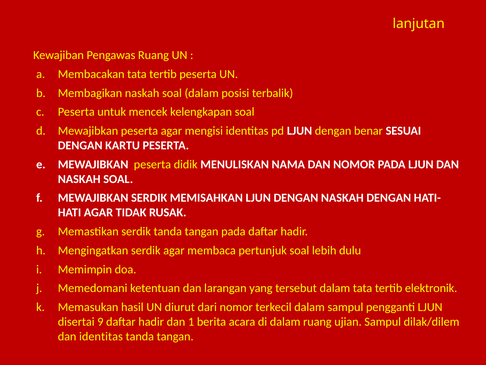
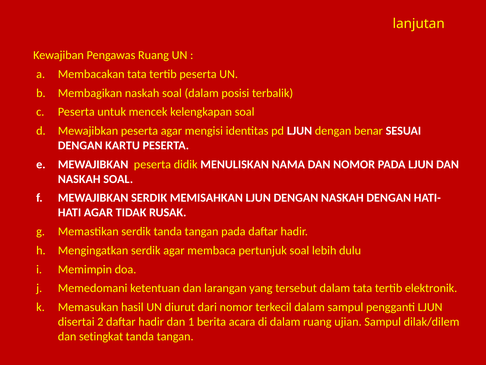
9: 9 -> 2
dan identitas: identitas -> setingkat
